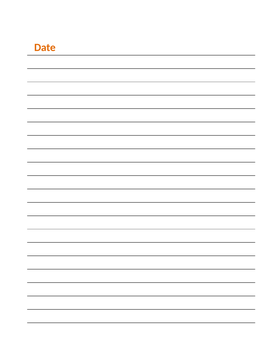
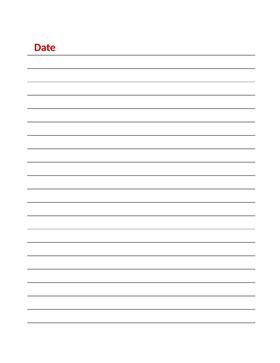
Date colour: orange -> red
